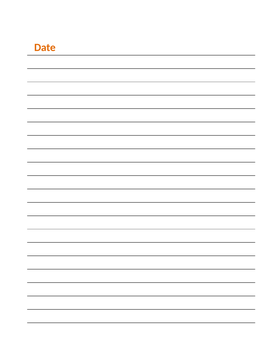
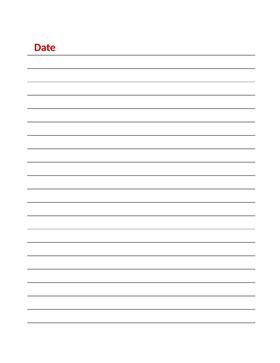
Date colour: orange -> red
